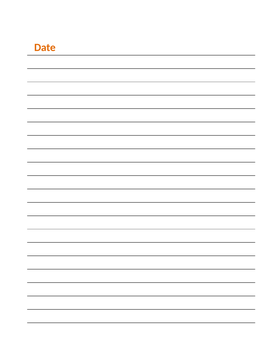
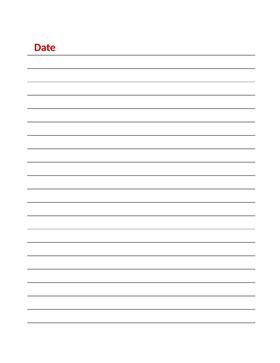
Date colour: orange -> red
